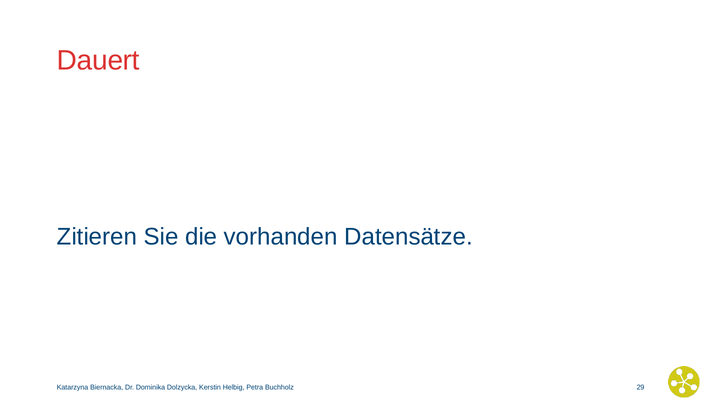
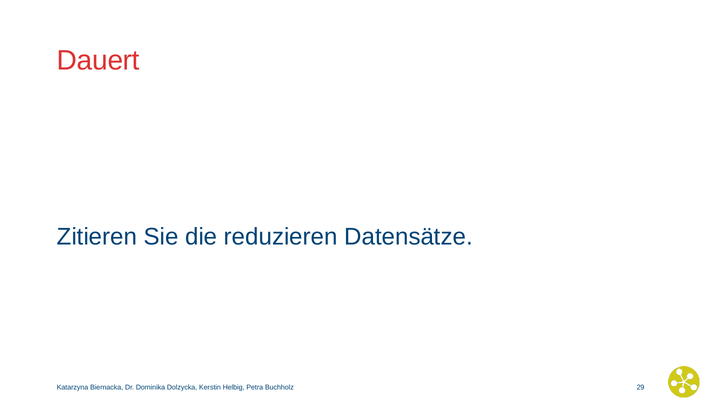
vorhanden: vorhanden -> reduzieren
